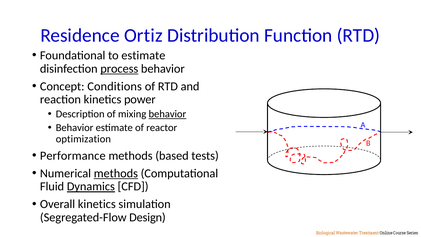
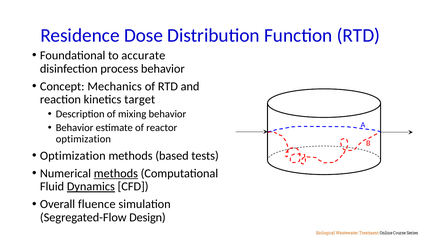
Ortiz: Ortiz -> Dose
to estimate: estimate -> accurate
process underline: present -> none
Conditions: Conditions -> Mechanics
power: power -> target
behavior at (167, 114) underline: present -> none
Performance at (73, 156): Performance -> Optimization
Overall kinetics: kinetics -> fluence
